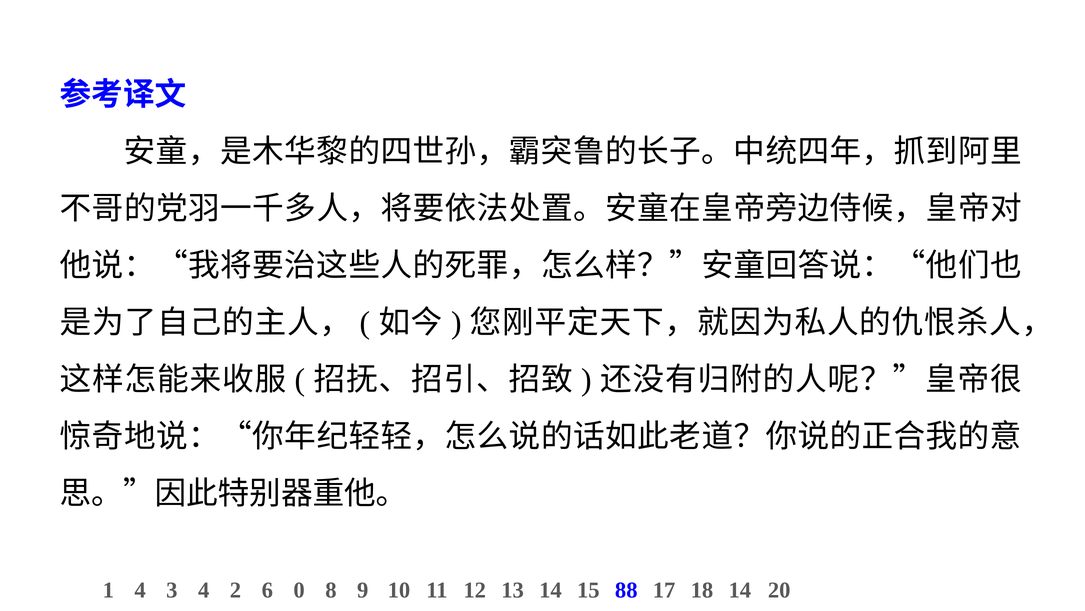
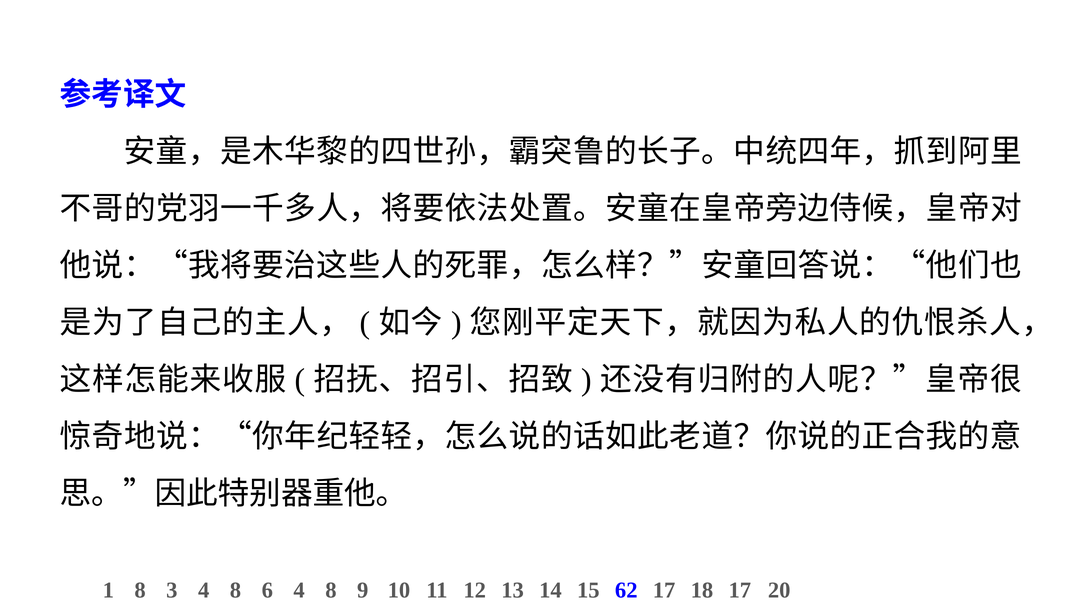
1 4: 4 -> 8
3 4 2: 2 -> 8
6 0: 0 -> 4
88: 88 -> 62
18 14: 14 -> 17
